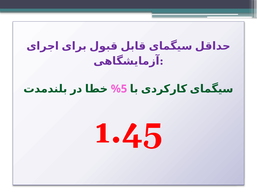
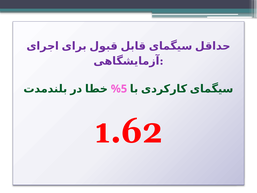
1.45: 1.45 -> 1.62
